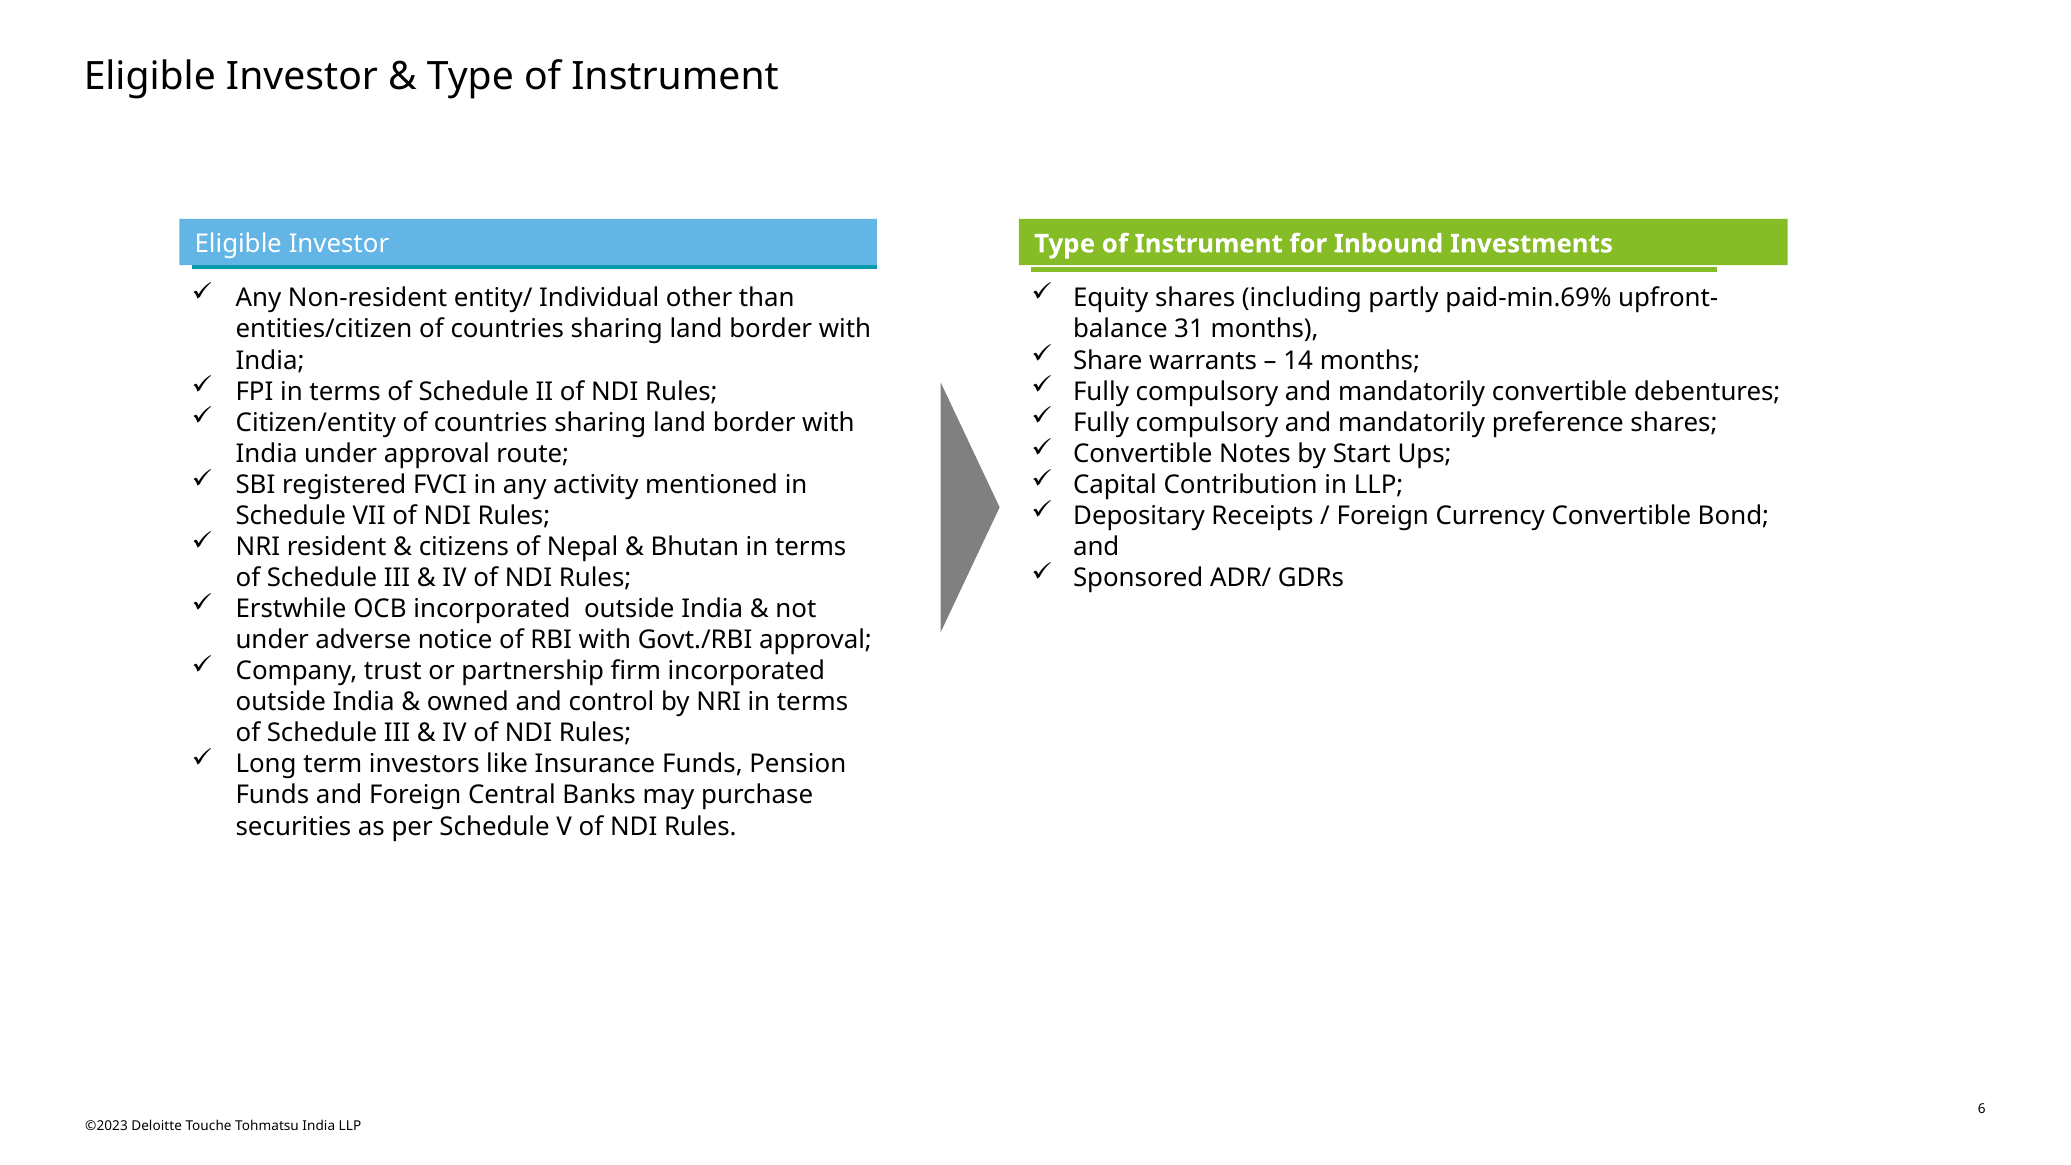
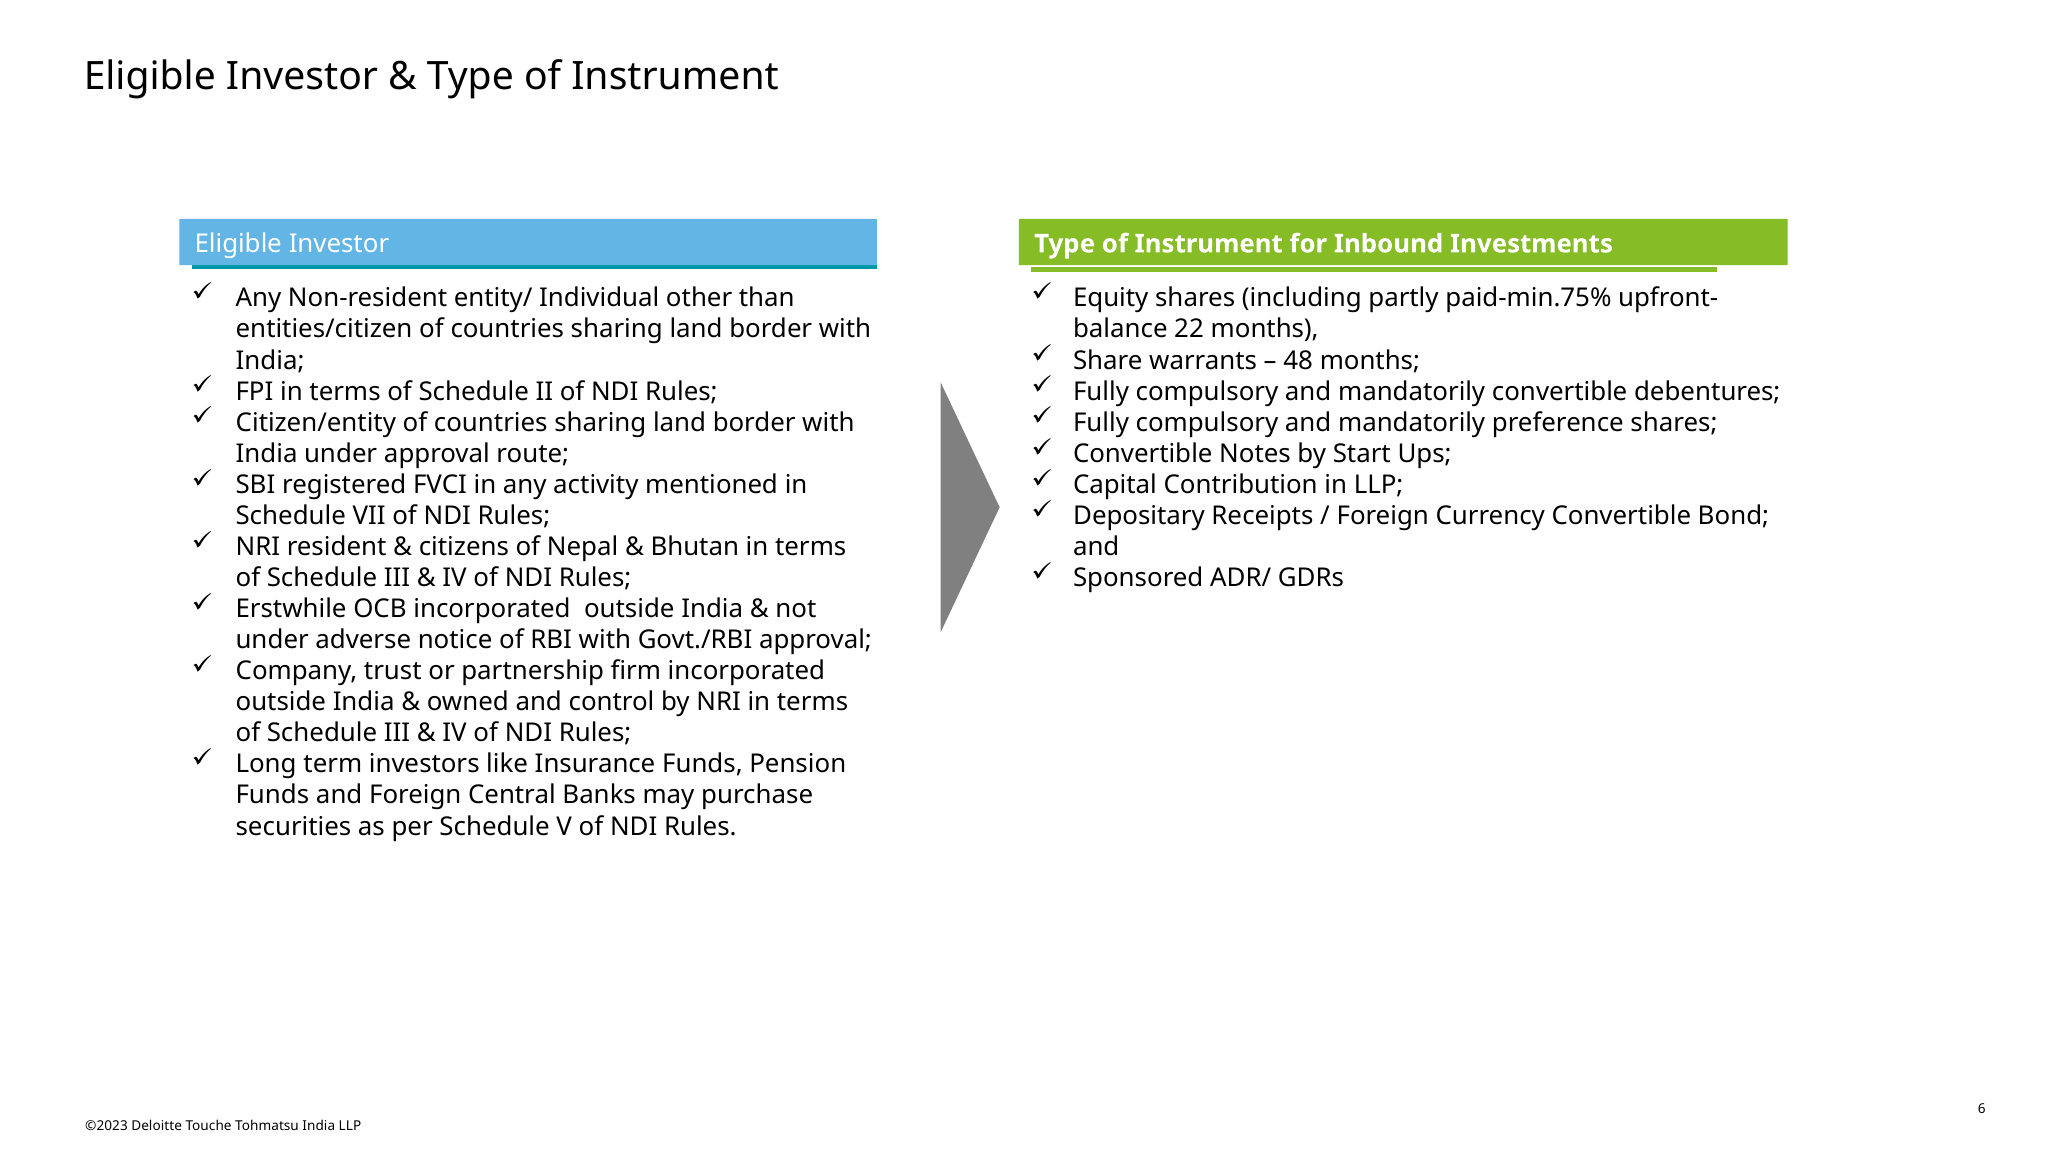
paid-min.69%: paid-min.69% -> paid-min.75%
31: 31 -> 22
14: 14 -> 48
